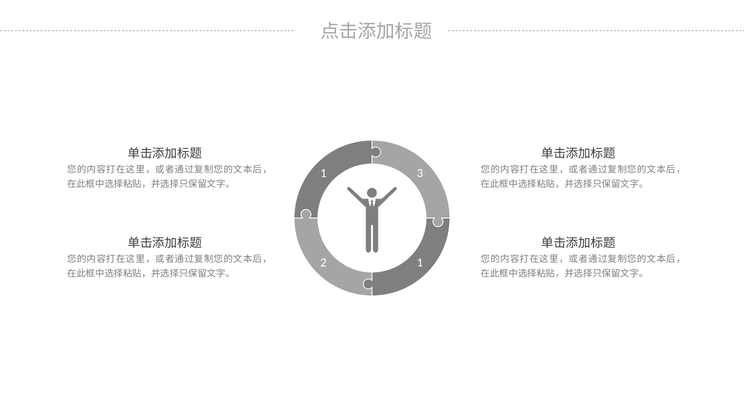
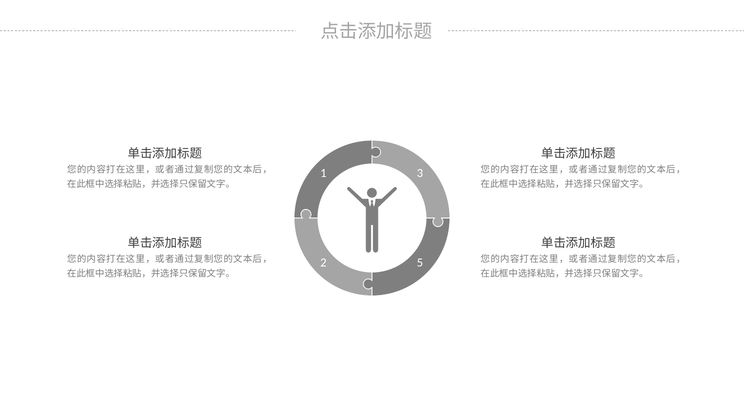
2 1: 1 -> 5
